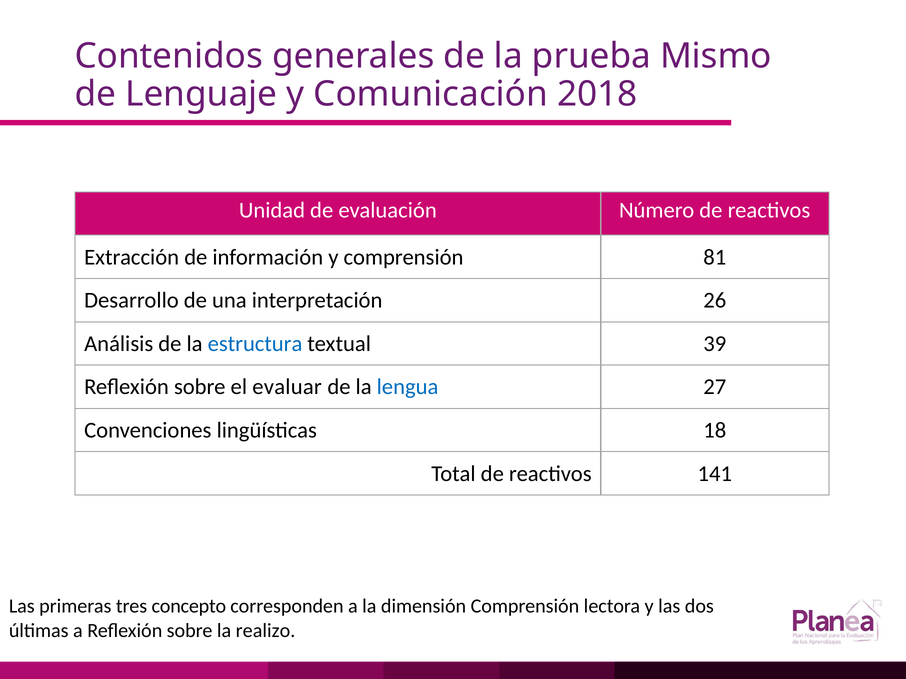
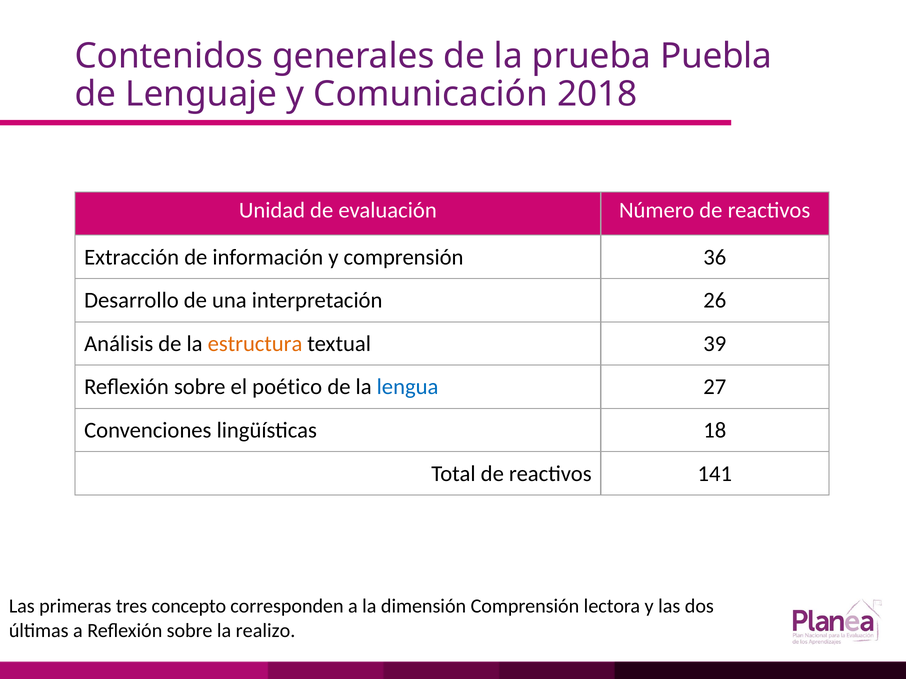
Mismo: Mismo -> Puebla
81: 81 -> 36
estructura colour: blue -> orange
evaluar: evaluar -> poético
